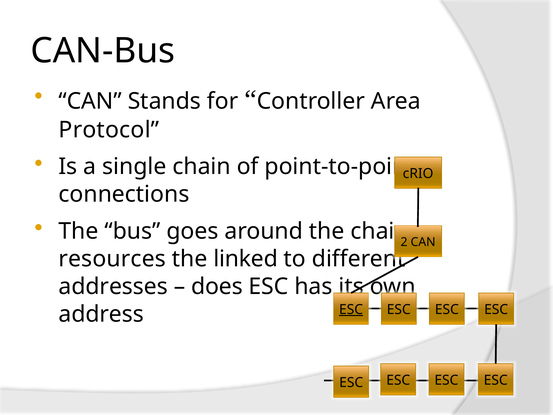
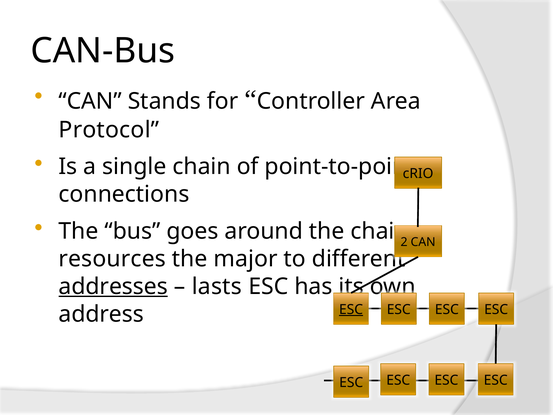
linked: linked -> major
addresses underline: none -> present
does: does -> lasts
